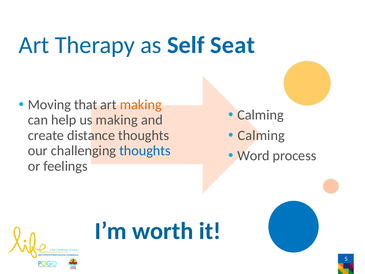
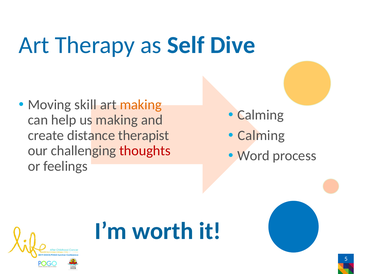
Seat: Seat -> Dive
that: that -> skill
distance thoughts: thoughts -> therapist
thoughts at (145, 151) colour: blue -> red
